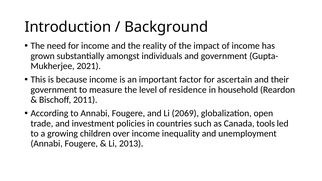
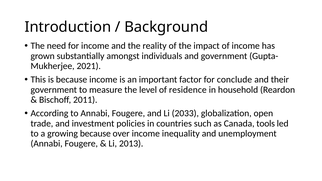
ascertain: ascertain -> conclude
2069: 2069 -> 2033
growing children: children -> because
